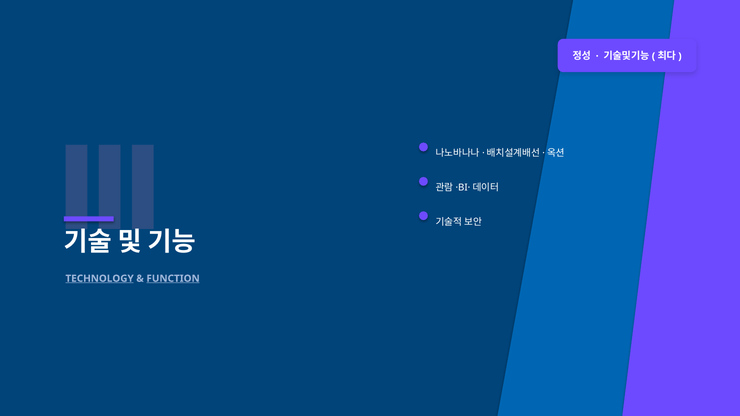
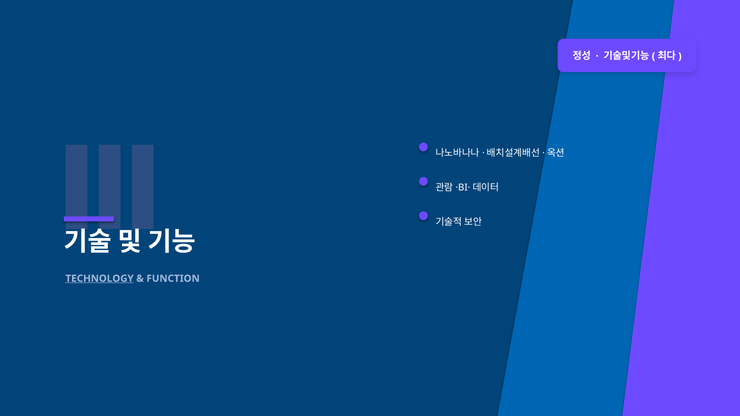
FUNCTION underline: present -> none
